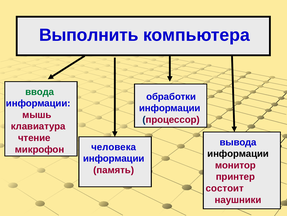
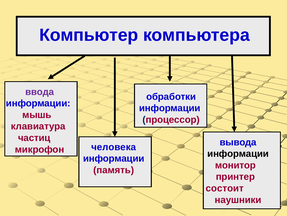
Выполнить: Выполнить -> Компьютер
ввода colour: green -> purple
чтение: чтение -> частиц
